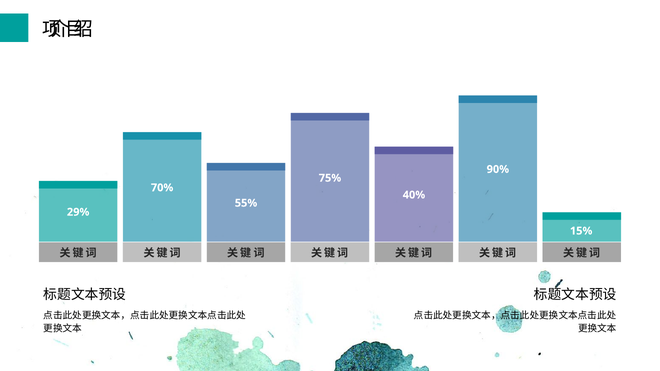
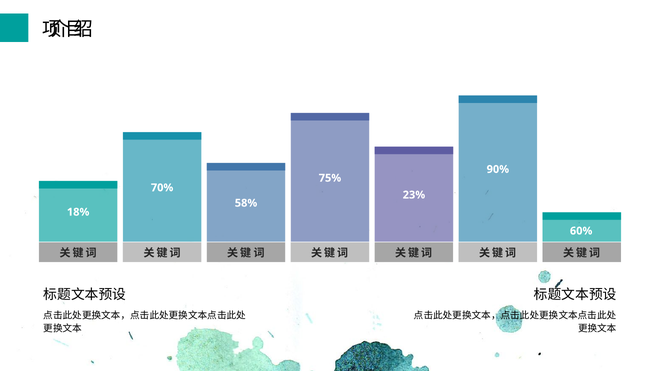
40%: 40% -> 23%
55%: 55% -> 58%
29%: 29% -> 18%
15%: 15% -> 60%
